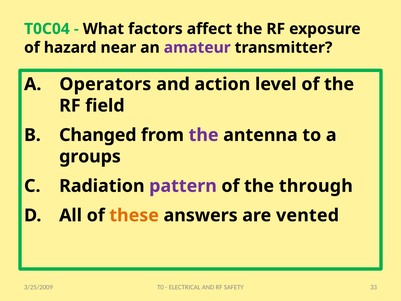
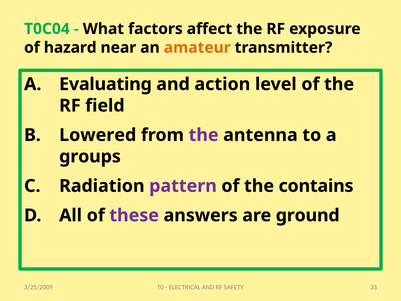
amateur colour: purple -> orange
Operators: Operators -> Evaluating
Changed: Changed -> Lowered
through: through -> contains
these colour: orange -> purple
vented: vented -> ground
